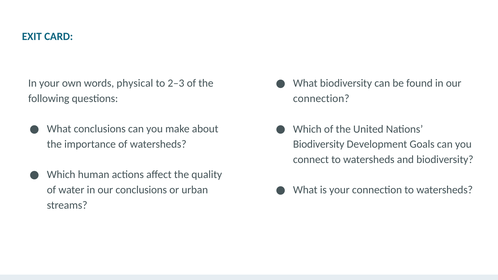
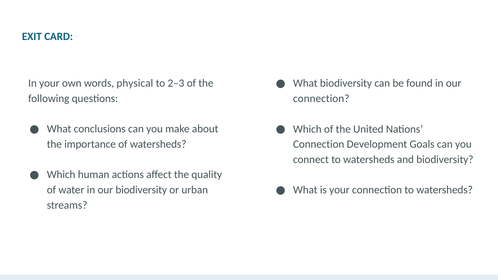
Biodiversity at (319, 144): Biodiversity -> Connection
our conclusions: conclusions -> biodiversity
